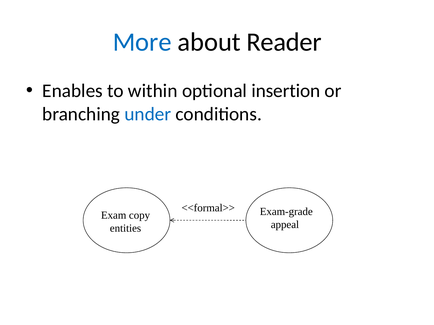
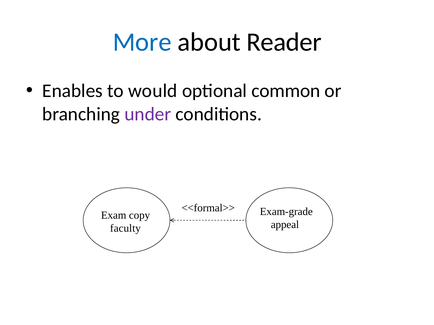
within: within -> would
insertion: insertion -> common
under colour: blue -> purple
entities: entities -> faculty
